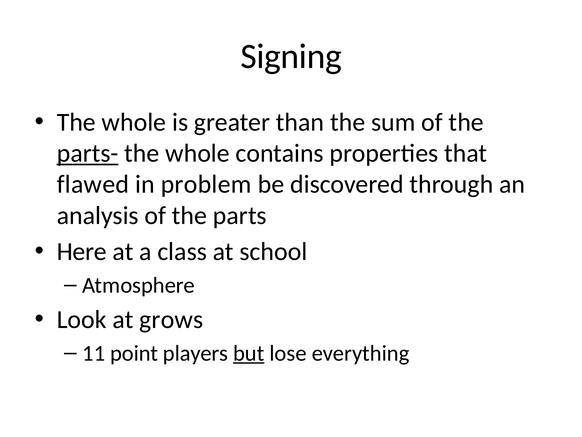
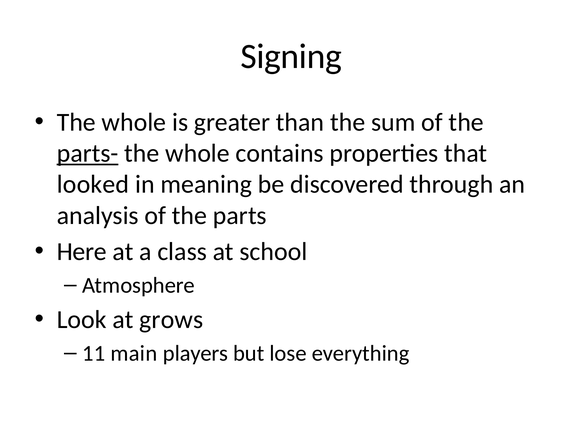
flawed: flawed -> looked
problem: problem -> meaning
point: point -> main
but underline: present -> none
